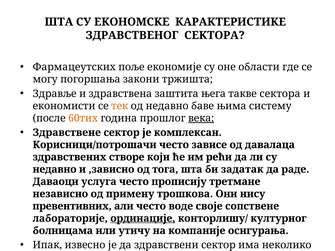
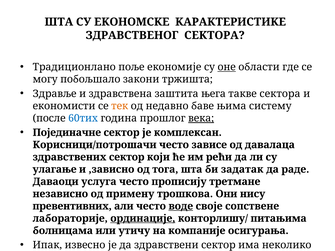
Фармацеутских: Фармацеутских -> Традиционлано
оне underline: none -> present
погоршања: погоршања -> побољшало
60тих colour: orange -> blue
Здравствене: Здравствене -> Појединачне
здравствених створе: створе -> сектор
недавно at (55, 169): недавно -> улагање
воде underline: none -> present
културног: културног -> питањима
